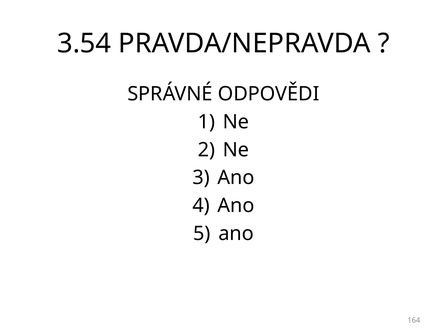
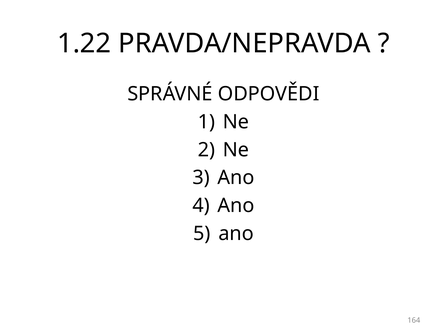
3.54: 3.54 -> 1.22
